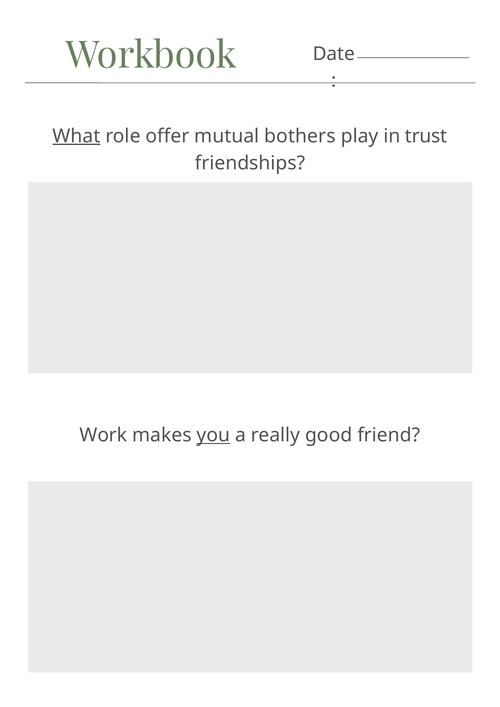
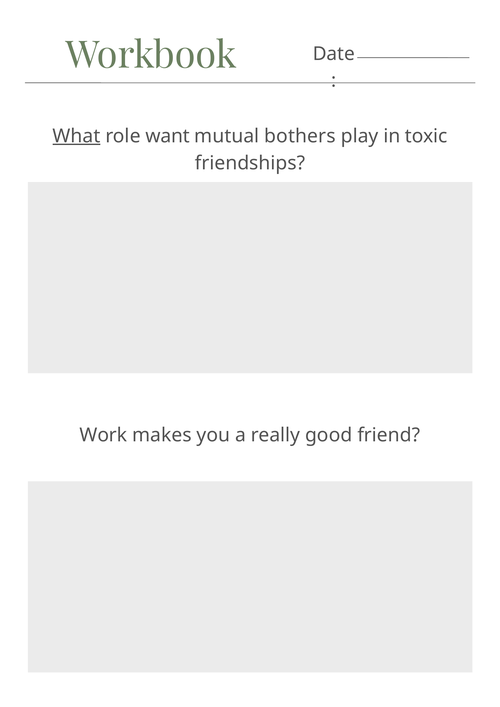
offer: offer -> want
trust: trust -> toxic
you underline: present -> none
